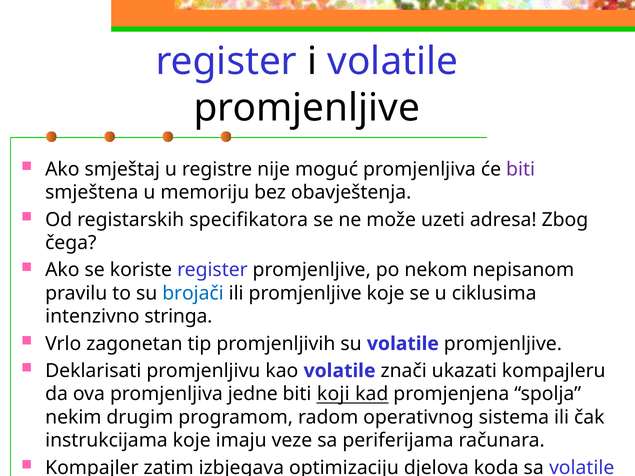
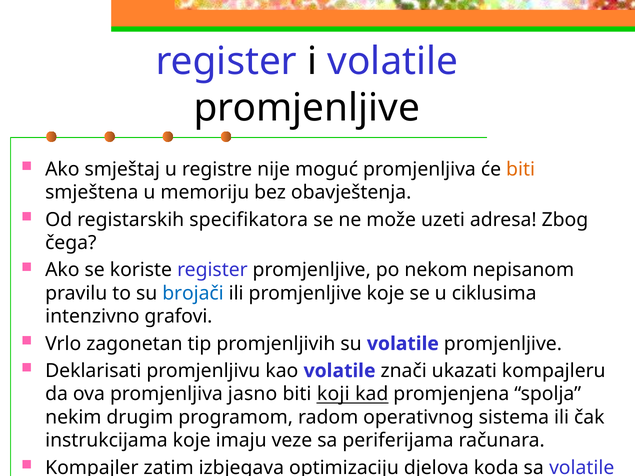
biti at (521, 169) colour: purple -> orange
stringa: stringa -> grafovi
jedne: jedne -> jasno
